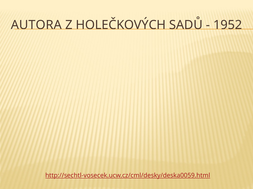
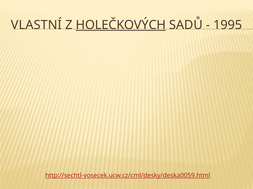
AUTORA: AUTORA -> VLASTNÍ
HOLEČKOVÝCH underline: none -> present
1952: 1952 -> 1995
